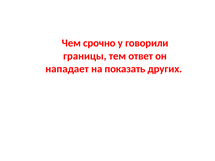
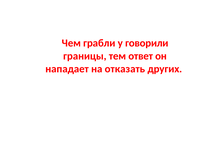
срочно: срочно -> грабли
показать: показать -> отказать
